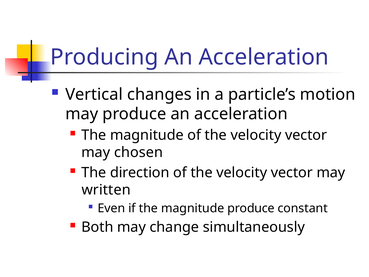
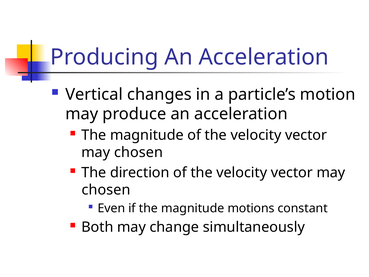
written at (106, 190): written -> chosen
magnitude produce: produce -> motions
